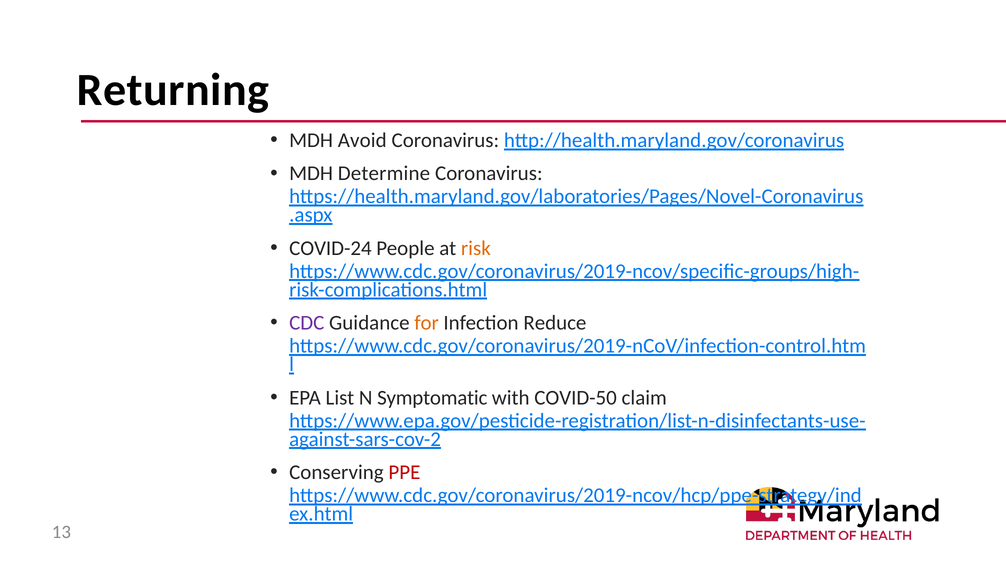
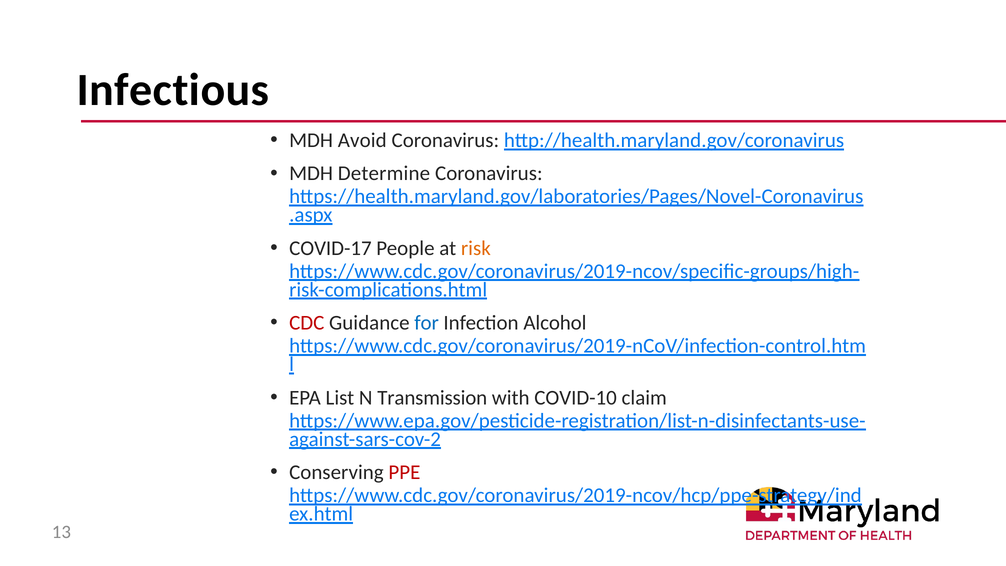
Returning: Returning -> Infectious
COVID-24: COVID-24 -> COVID-17
CDC colour: purple -> red
for colour: orange -> blue
Reduce: Reduce -> Alcohol
Symptomatic: Symptomatic -> Transmission
COVID-50: COVID-50 -> COVID-10
